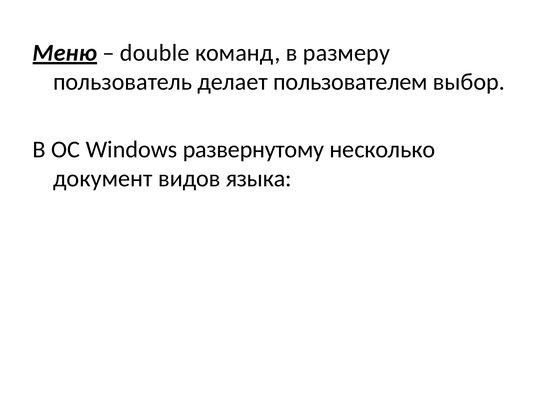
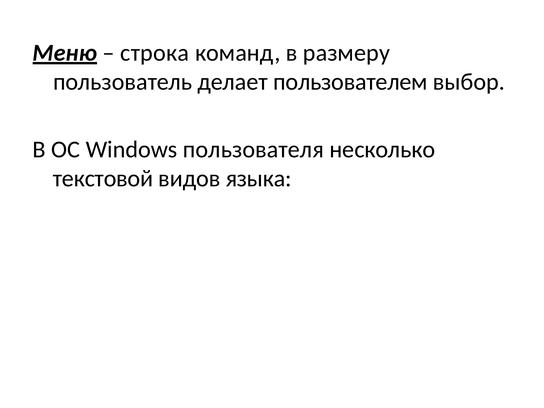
double: double -> строка
развернутому: развернутому -> пользователя
документ: документ -> текстовой
